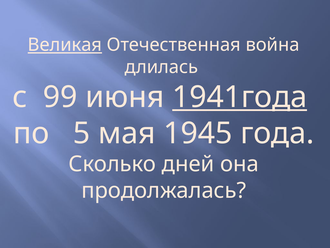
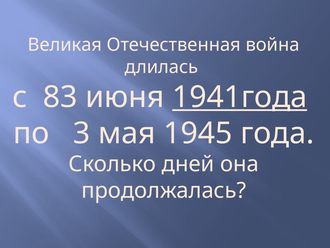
Великая underline: present -> none
99: 99 -> 83
5: 5 -> 3
